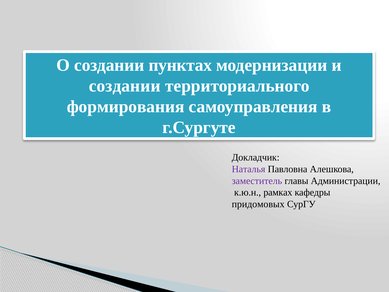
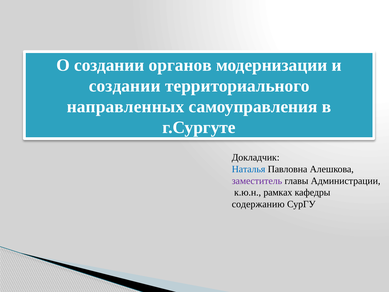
пунктах: пунктах -> органов
формирования: формирования -> направленных
Наталья colour: purple -> blue
придомовых: придомовых -> содержанию
